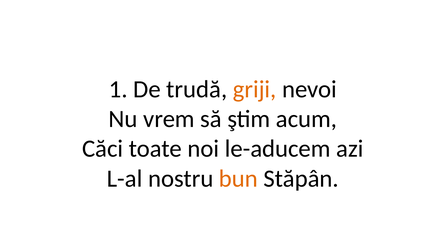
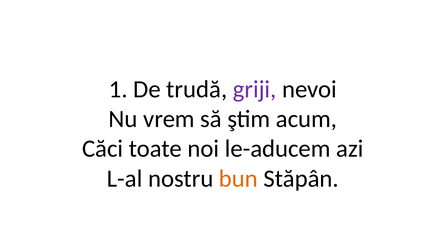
griji colour: orange -> purple
